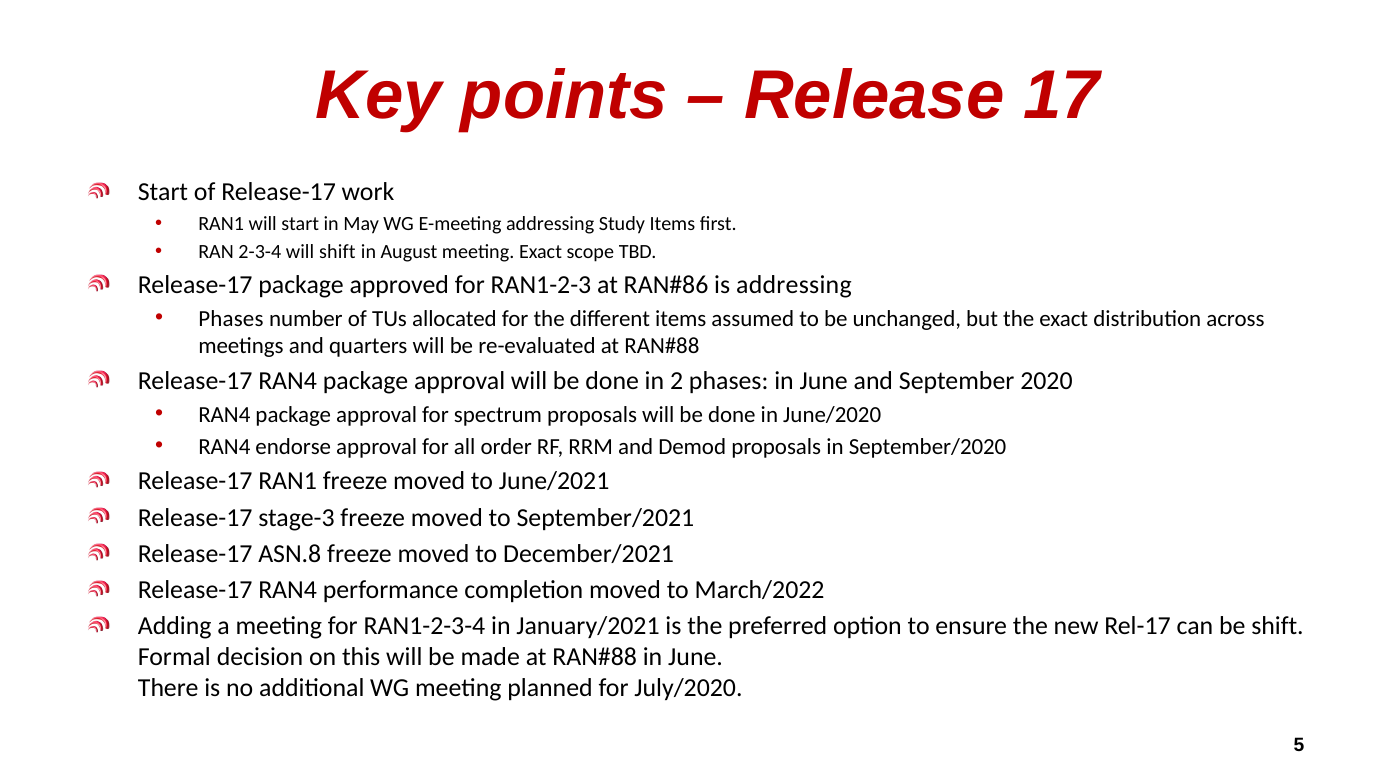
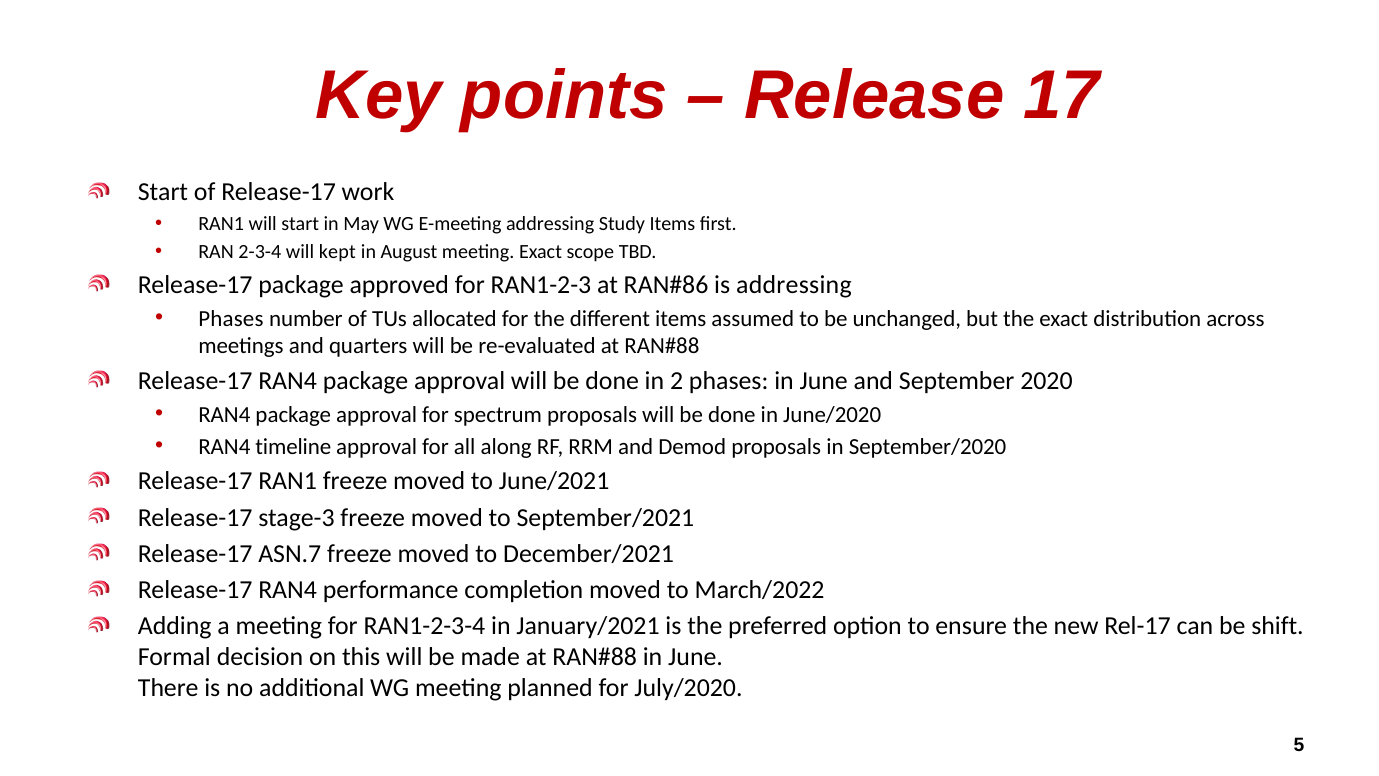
will shift: shift -> kept
endorse: endorse -> timeline
order: order -> along
ASN.8: ASN.8 -> ASN.7
